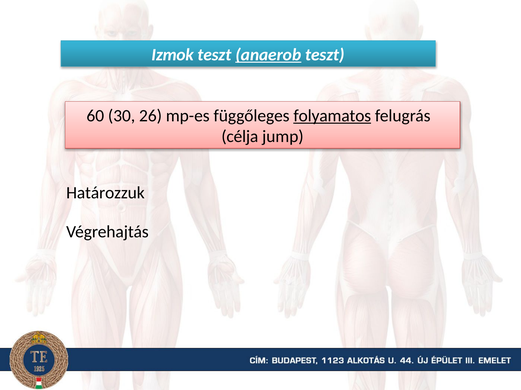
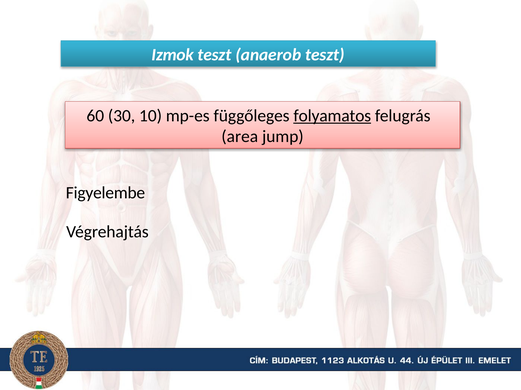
anaerob underline: present -> none
26: 26 -> 10
célja: célja -> area
Határozzuk: Határozzuk -> Figyelembe
